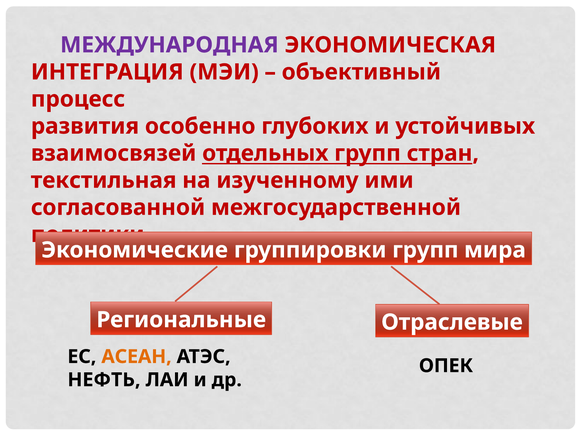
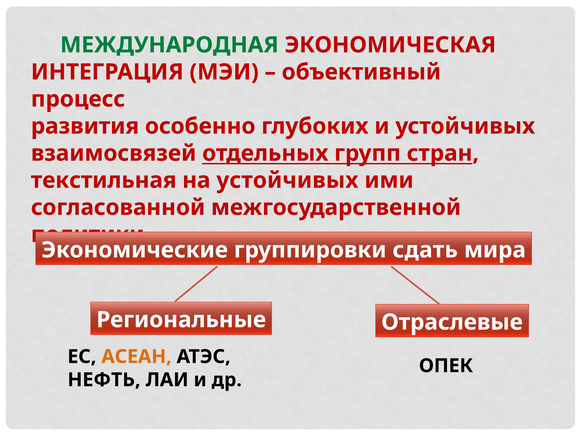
МЕЖДУНАРОДНАЯ colour: purple -> green
на изученному: изученному -> устойчивых
группировки групп: групп -> сдать
